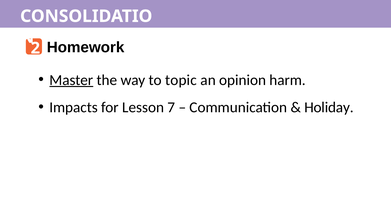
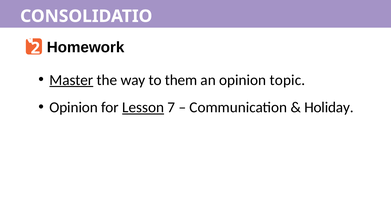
topic: topic -> them
harm: harm -> topic
Impacts at (74, 107): Impacts -> Opinion
Lesson underline: none -> present
